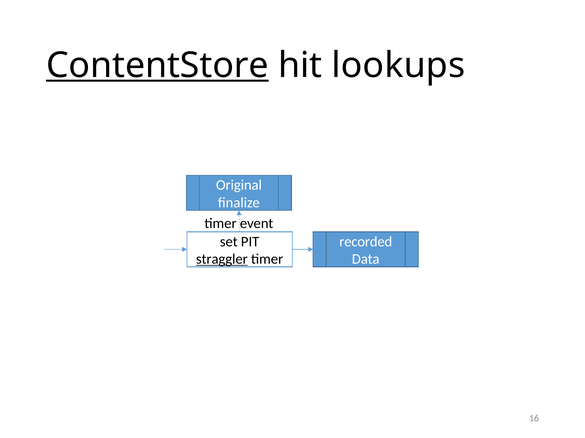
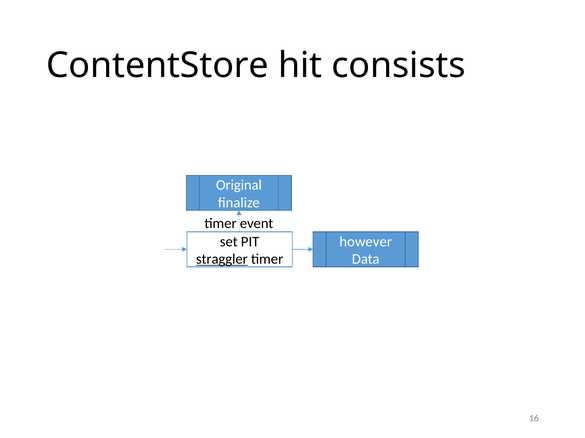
ContentStore underline: present -> none
lookups: lookups -> consists
recorded: recorded -> however
